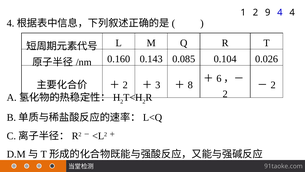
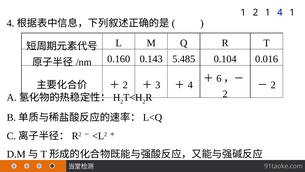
2 9: 9 -> 1
4 4: 4 -> 1
0.085: 0.085 -> 5.485
0.026: 0.026 -> 0.016
8 at (190, 85): 8 -> 4
